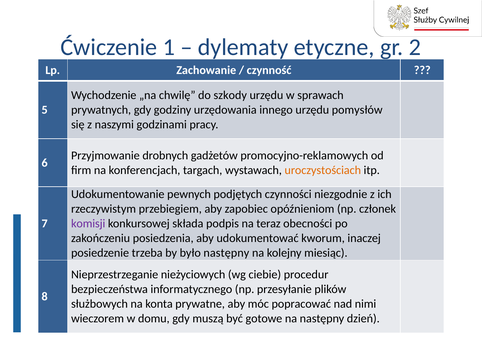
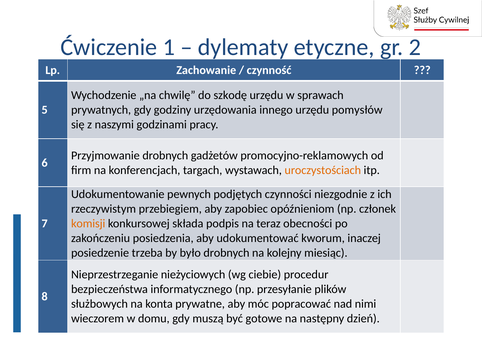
szkody: szkody -> szkodę
komisji colour: purple -> orange
było następny: następny -> drobnych
